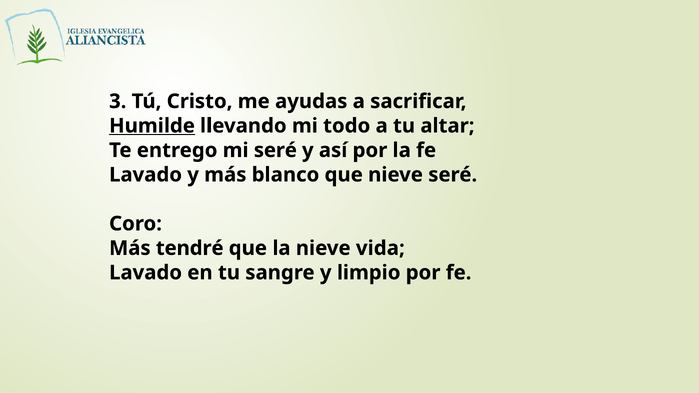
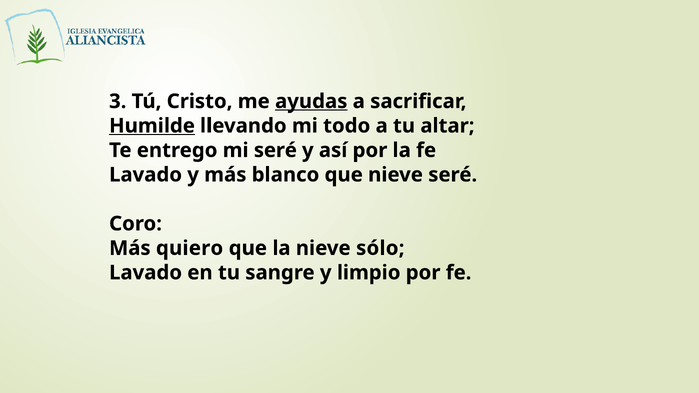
ayudas underline: none -> present
tendré: tendré -> quiero
vida: vida -> sólo
